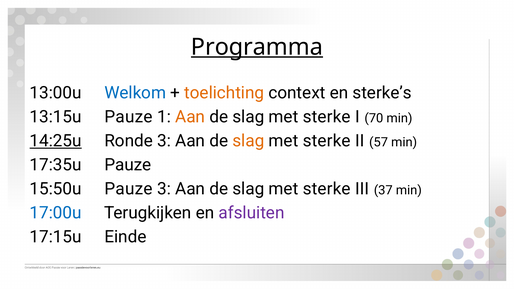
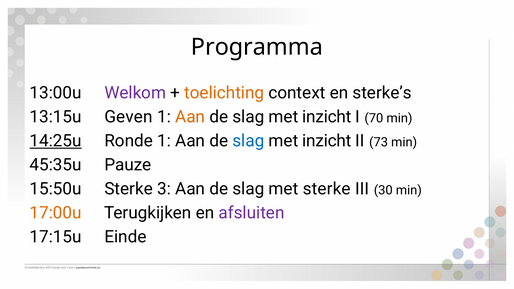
Programma underline: present -> none
Welkom colour: blue -> purple
13:15u Pauze: Pauze -> Geven
sterke at (327, 117): sterke -> inzicht
Ronde 3: 3 -> 1
slag at (248, 141) colour: orange -> blue
sterke at (327, 141): sterke -> inzicht
57: 57 -> 73
17:35u: 17:35u -> 45:35u
15:50u Pauze: Pauze -> Sterke
37: 37 -> 30
17:00u colour: blue -> orange
